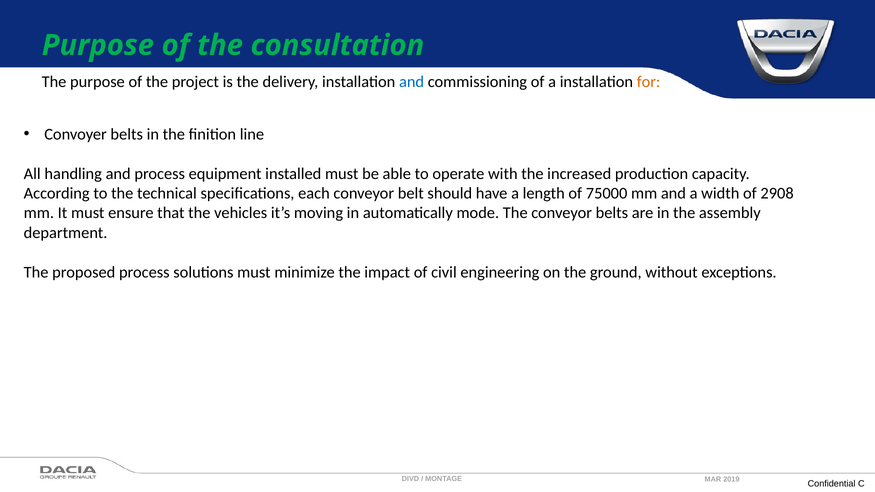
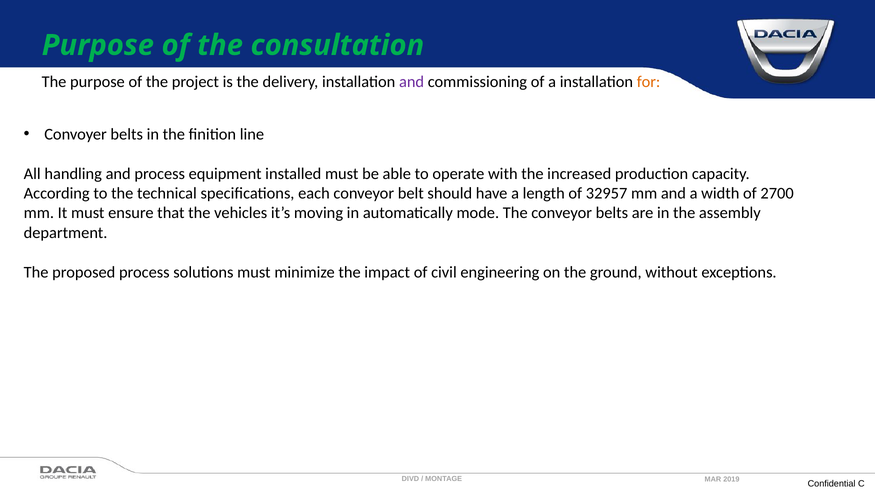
and at (412, 82) colour: blue -> purple
75000: 75000 -> 32957
2908: 2908 -> 2700
